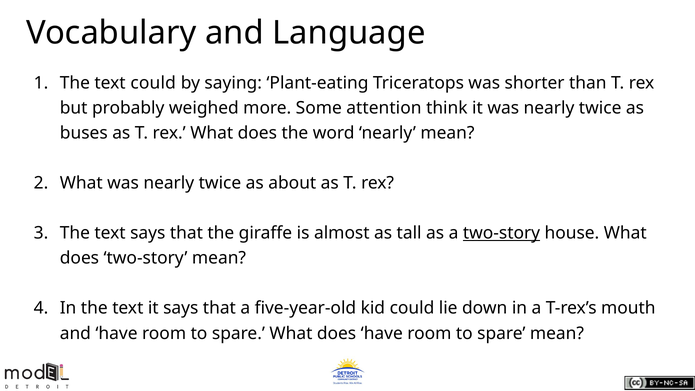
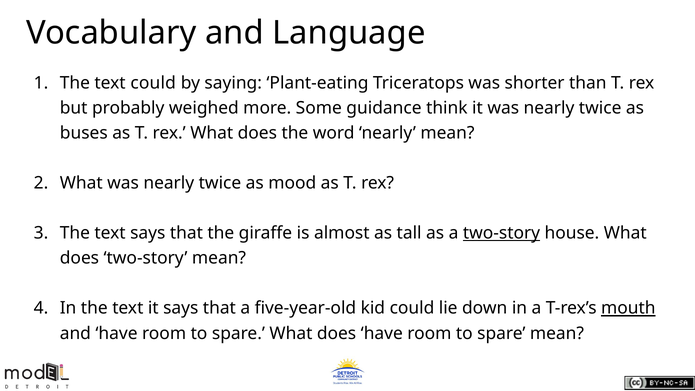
attention: attention -> guidance
about: about -> mood
mouth underline: none -> present
